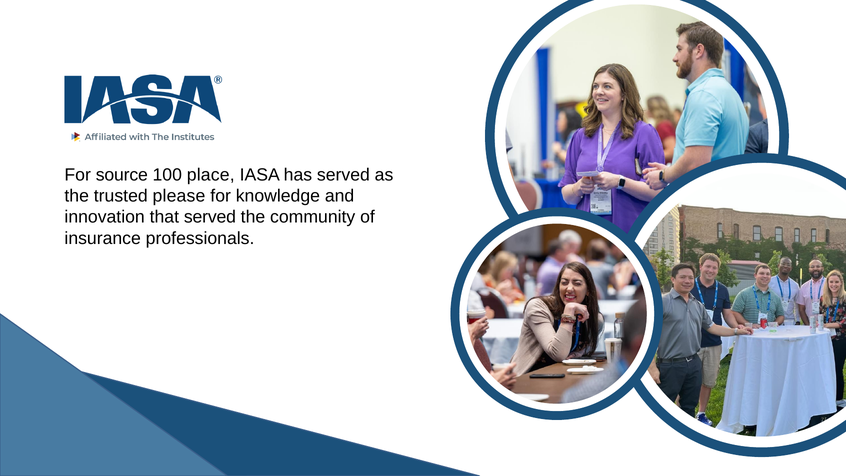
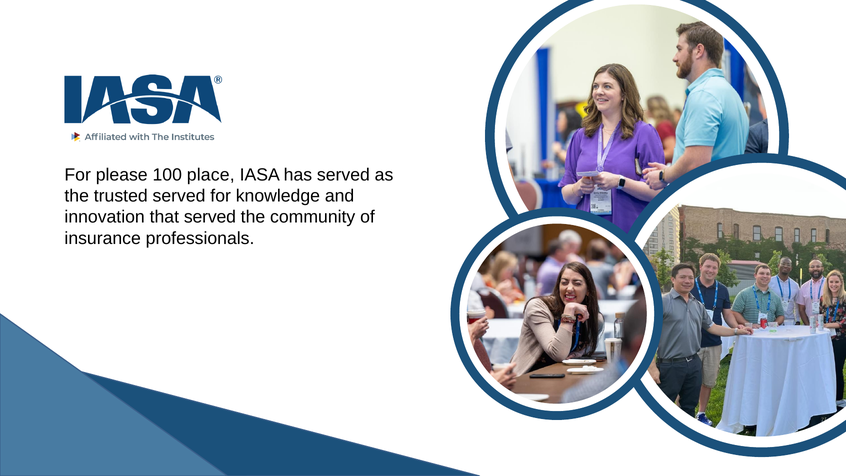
source: source -> please
trusted please: please -> served
